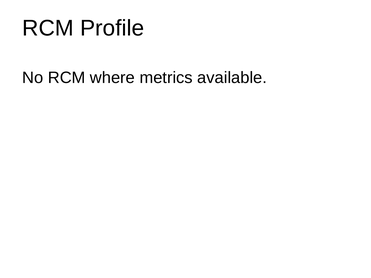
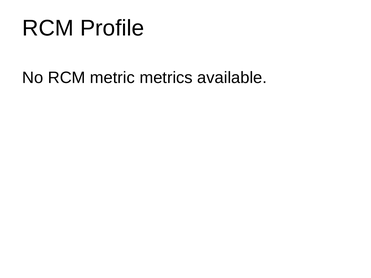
where: where -> metric
